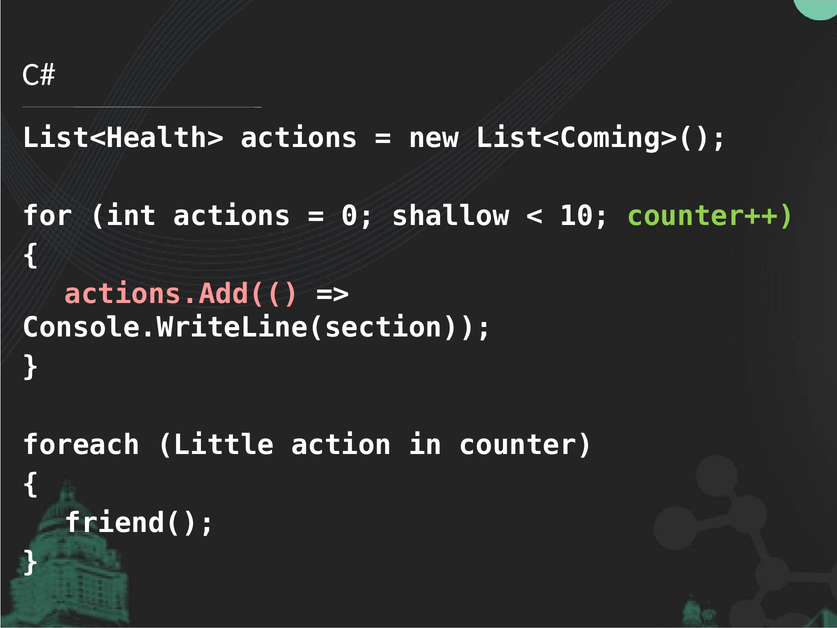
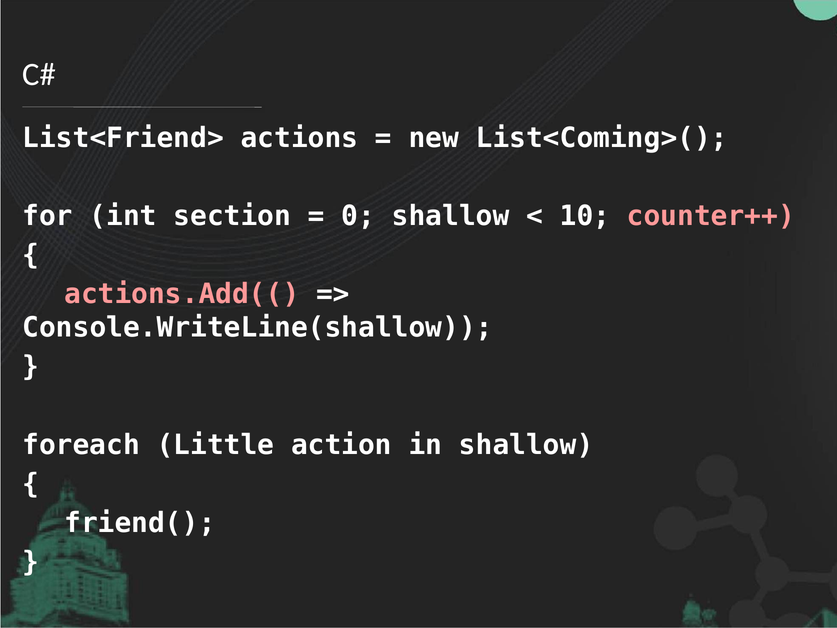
List<Health>: List<Health> -> List<Friend>
int actions: actions -> section
counter++ colour: light green -> pink
Console.WriteLine(section: Console.WriteLine(section -> Console.WriteLine(shallow
in counter: counter -> shallow
